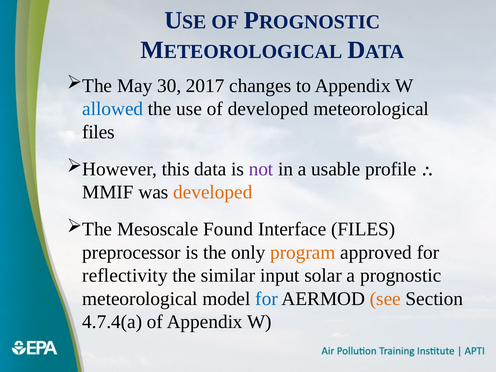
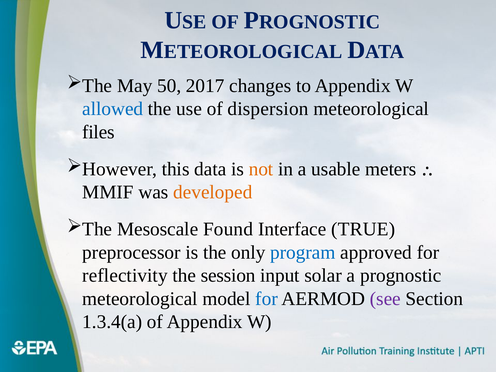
30: 30 -> 50
of developed: developed -> dispersion
not colour: purple -> orange
profile: profile -> meters
Interface FILES: FILES -> TRUE
program colour: orange -> blue
similar: similar -> session
see colour: orange -> purple
4.7.4(a: 4.7.4(a -> 1.3.4(a
